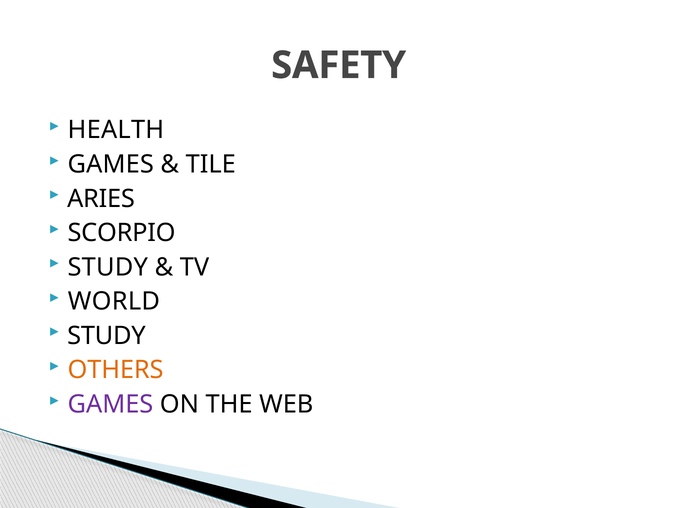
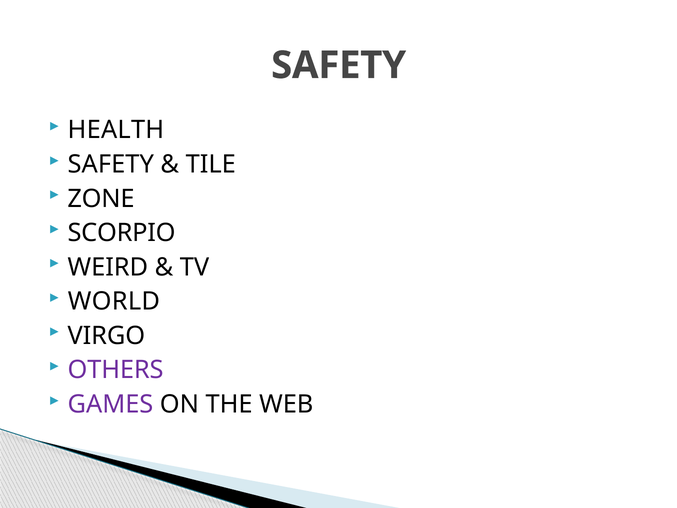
GAMES at (111, 164): GAMES -> SAFETY
ARIES: ARIES -> ZONE
STUDY at (108, 267): STUDY -> WEIRD
STUDY at (106, 336): STUDY -> VIRGO
OTHERS colour: orange -> purple
